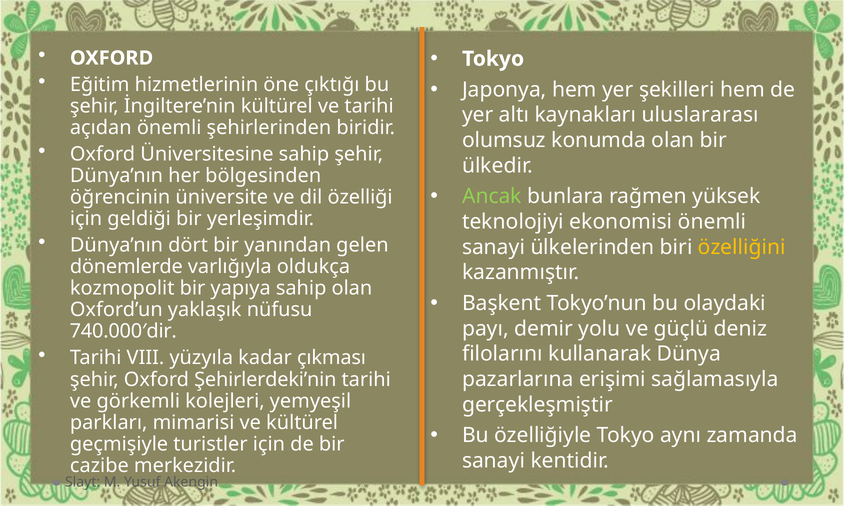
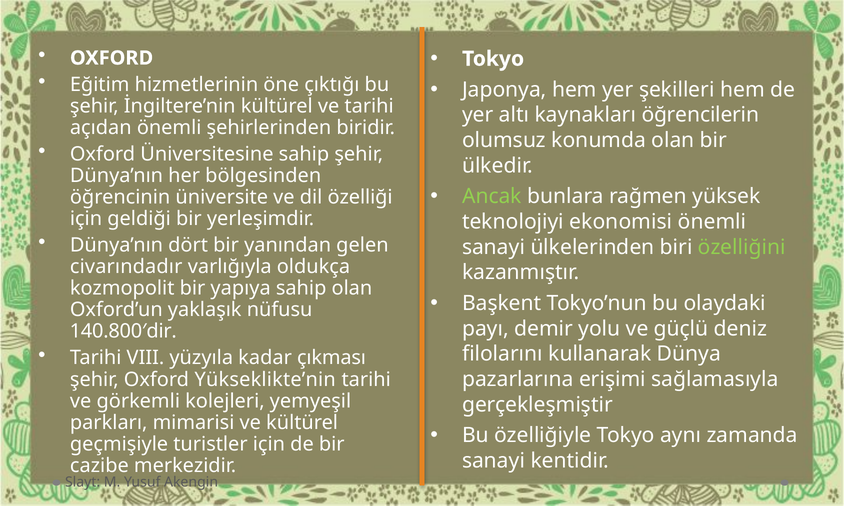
uluslararası: uluslararası -> öğrencilerin
özelliğini colour: yellow -> light green
dönemlerde: dönemlerde -> civarındadır
740.000′dir: 740.000′dir -> 140.800′dir
Şehirlerdeki’nin: Şehirlerdeki’nin -> Yükseklikte’nin
